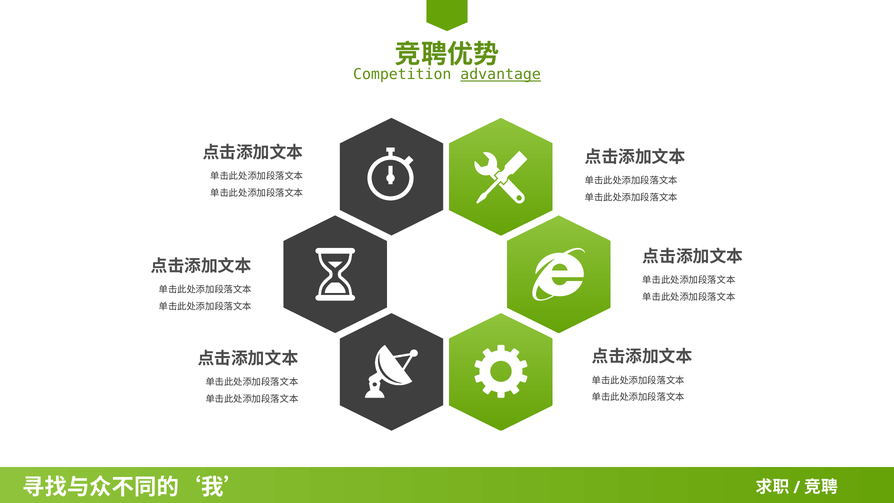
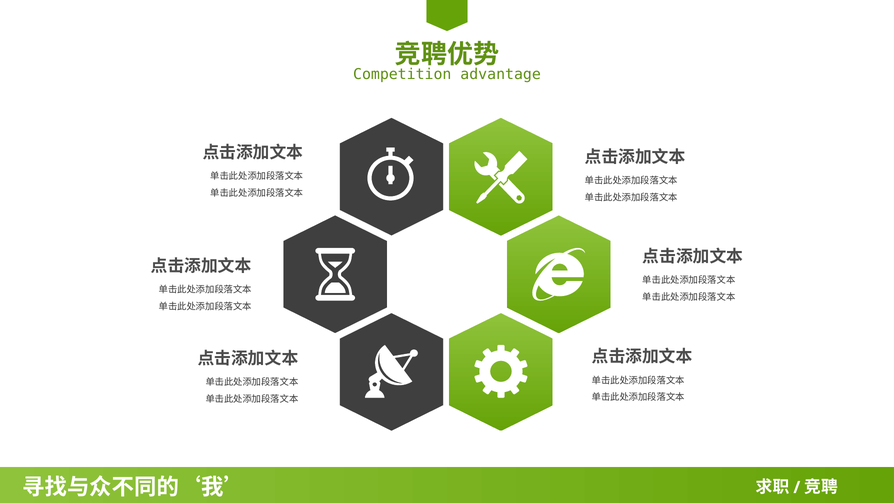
advantage underline: present -> none
